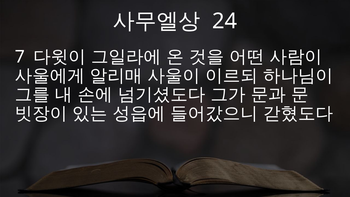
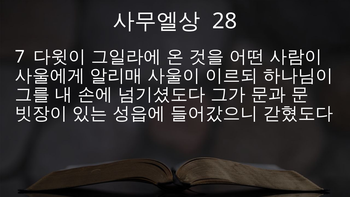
24: 24 -> 28
